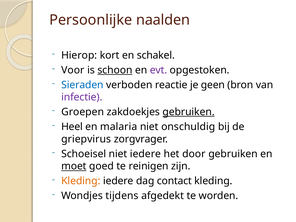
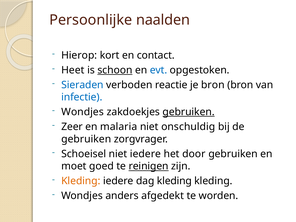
schakel: schakel -> contact
Voor: Voor -> Heet
evt colour: purple -> blue
je geen: geen -> bron
infectie colour: purple -> blue
Groepen at (83, 112): Groepen -> Wondjes
Heel: Heel -> Zeer
griepvirus at (86, 139): griepvirus -> gebruiken
moet underline: present -> none
reinigen underline: none -> present
dag contact: contact -> kleding
tijdens: tijdens -> anders
